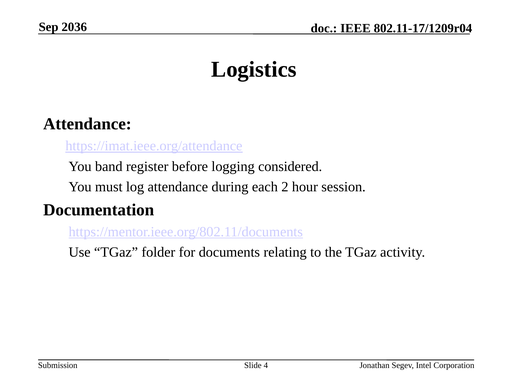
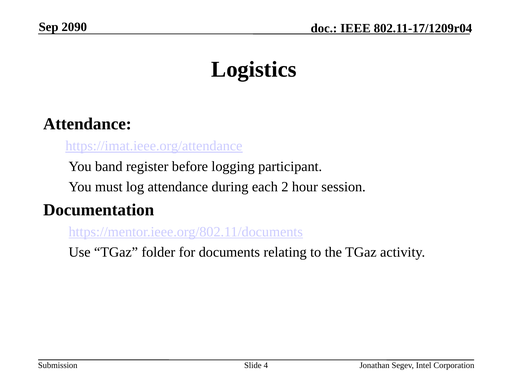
2036: 2036 -> 2090
considered: considered -> participant
